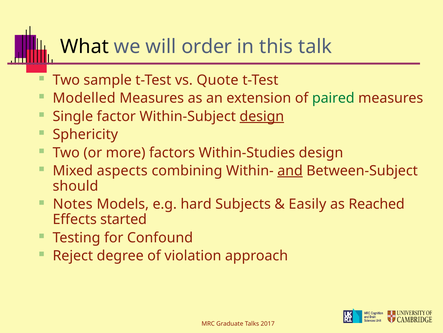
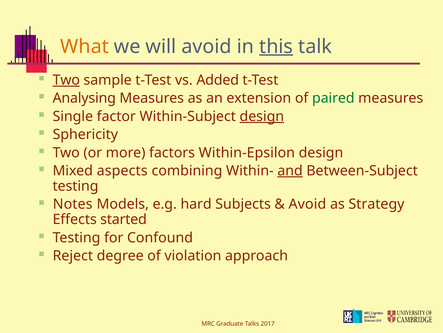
What colour: black -> orange
will order: order -> avoid
this underline: none -> present
Two at (66, 80) underline: none -> present
Quote: Quote -> Added
Modelled: Modelled -> Analysing
Within-Studies: Within-Studies -> Within-Epsilon
should at (75, 186): should -> testing
Easily at (307, 204): Easily -> Avoid
Reached: Reached -> Strategy
